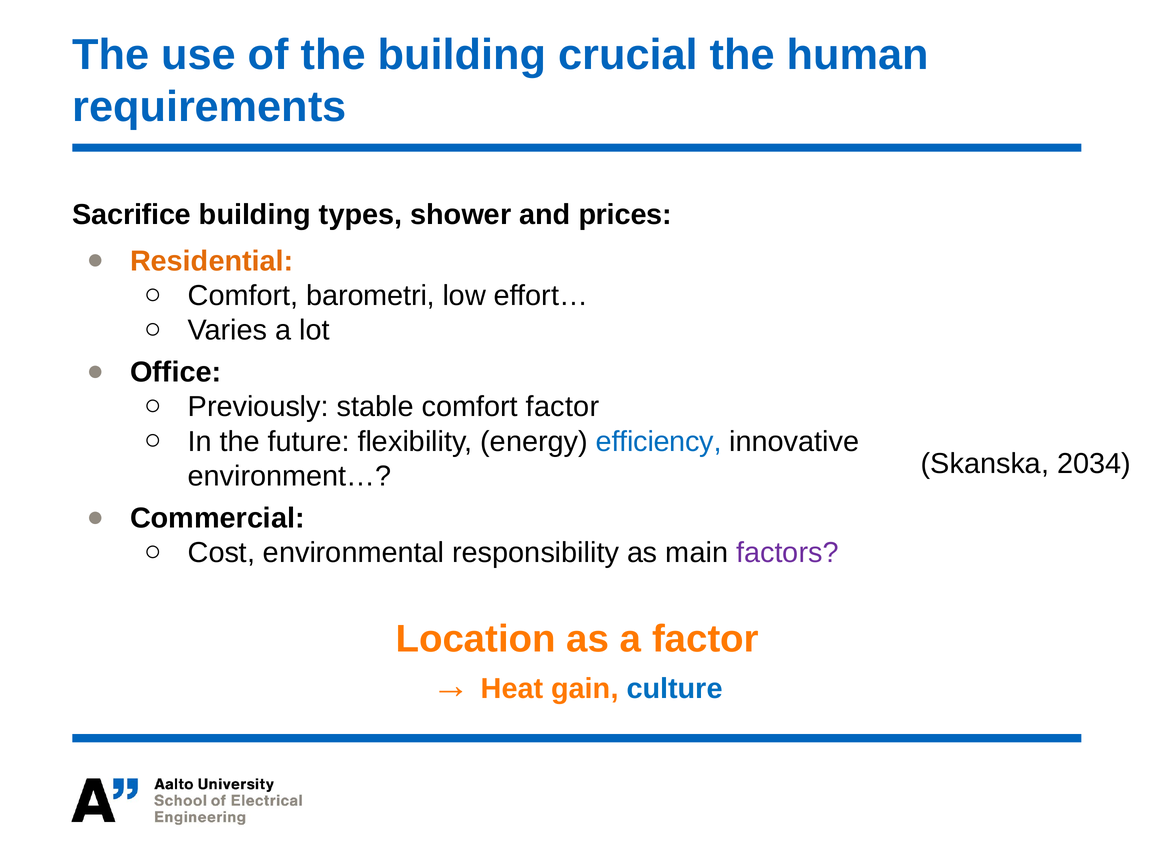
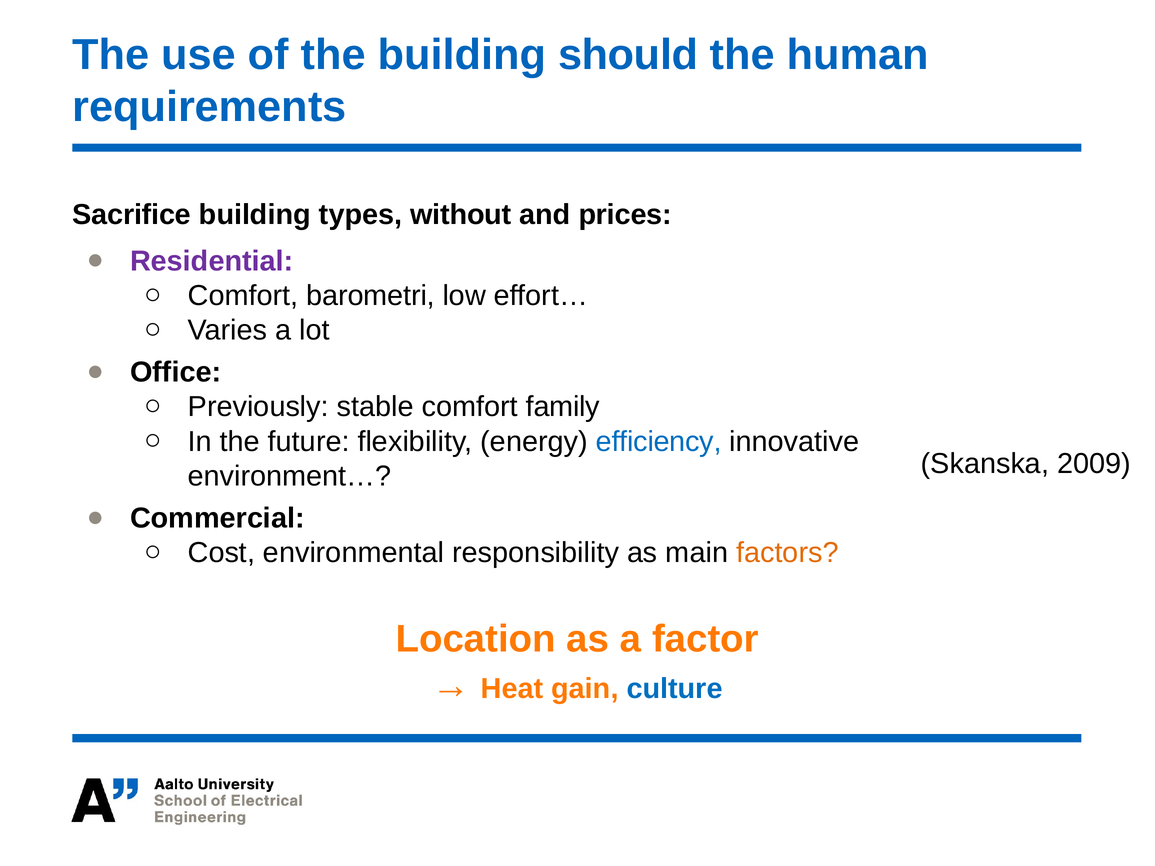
crucial: crucial -> should
shower: shower -> without
Residential colour: orange -> purple
comfort factor: factor -> family
2034: 2034 -> 2009
factors colour: purple -> orange
